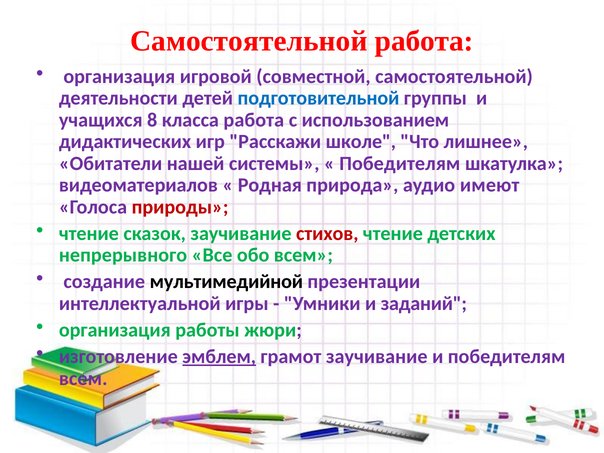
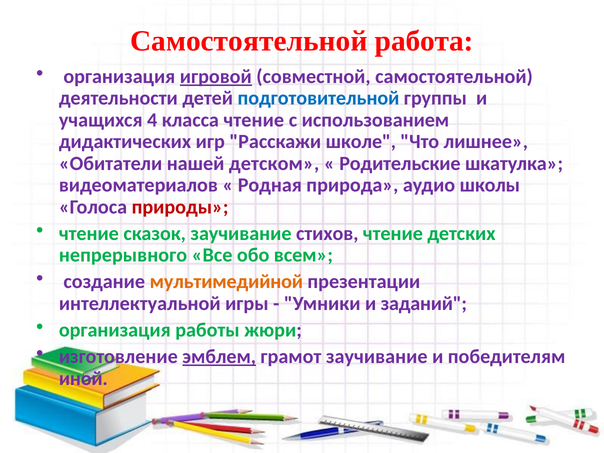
игровой underline: none -> present
8: 8 -> 4
класса работа: работа -> чтение
системы: системы -> детском
Победителям at (400, 163): Победителям -> Родительские
имеют: имеют -> школы
стихов colour: red -> purple
мультимедийной colour: black -> orange
всем at (83, 378): всем -> иной
